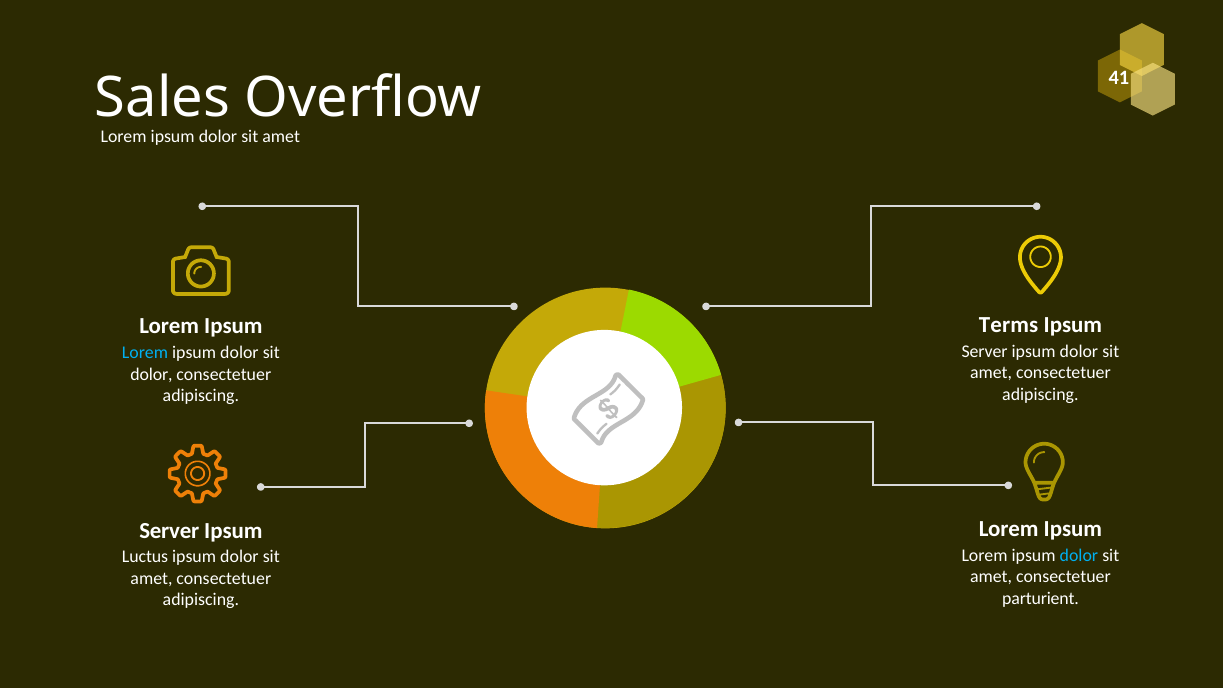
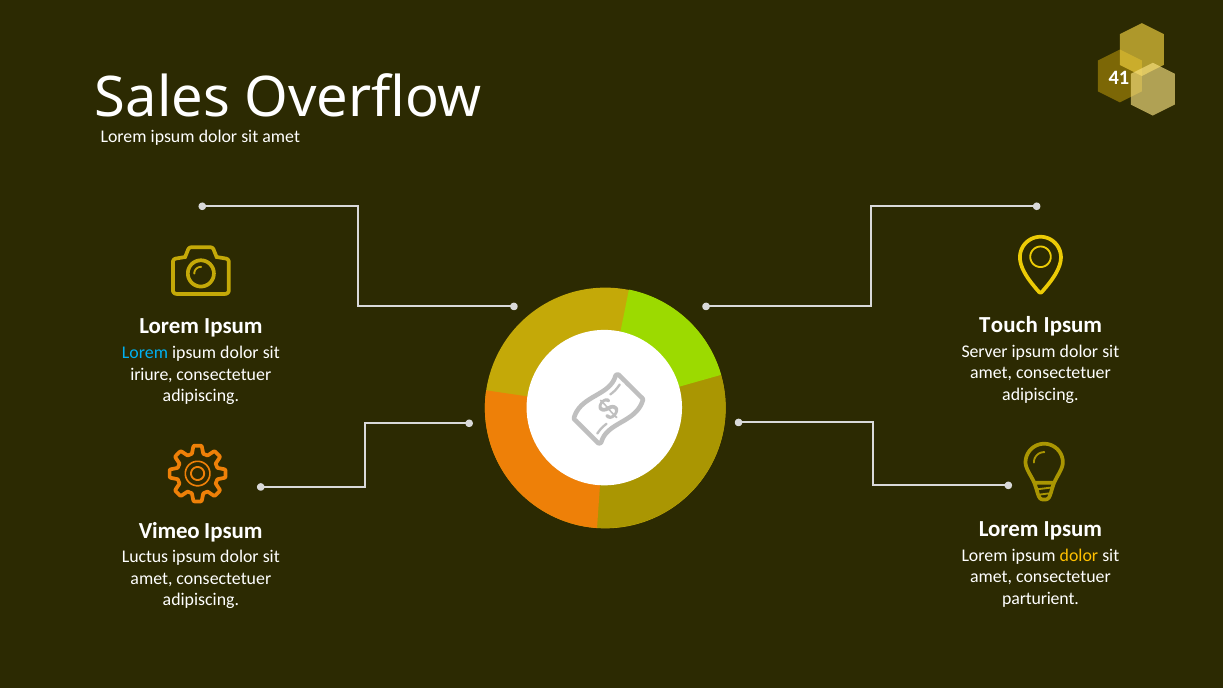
Terms: Terms -> Touch
dolor at (152, 374): dolor -> iriure
Server at (169, 530): Server -> Vimeo
dolor at (1079, 555) colour: light blue -> yellow
